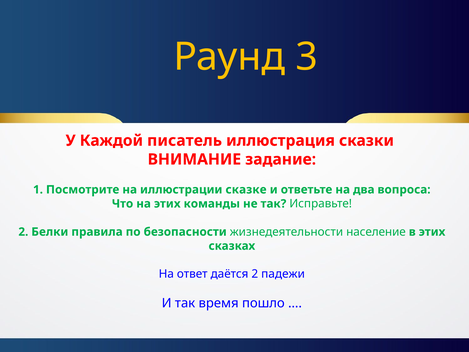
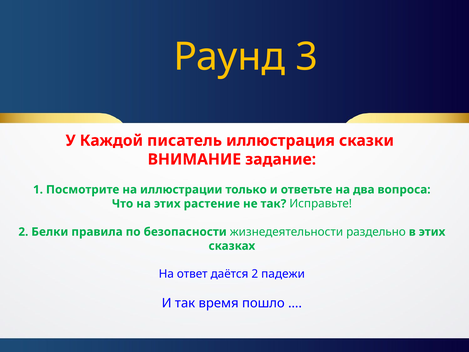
сказке: сказке -> только
команды: команды -> растение
население: население -> раздельно
